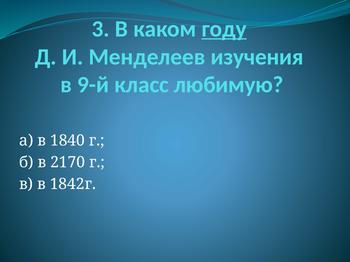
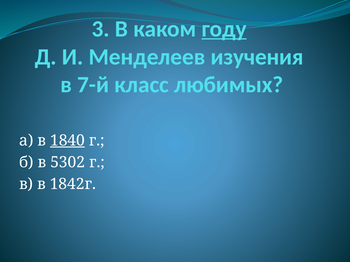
9-й: 9-й -> 7-й
любимую: любимую -> любимых
1840 underline: none -> present
2170: 2170 -> 5302
